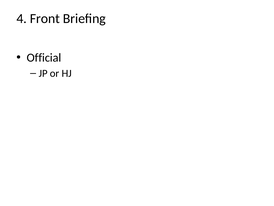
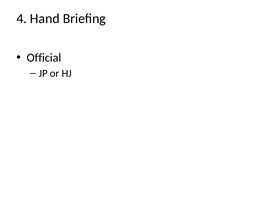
Front: Front -> Hand
